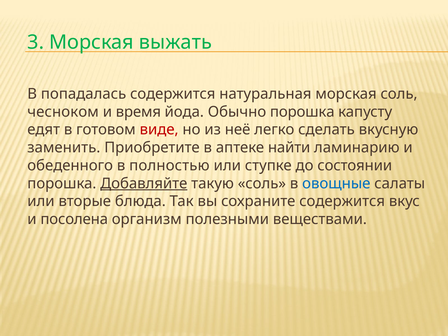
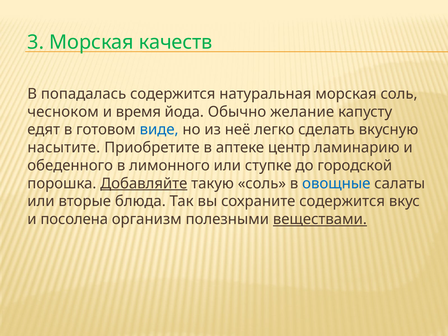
выжать: выжать -> качеств
Обычно порошка: порошка -> желание
виде colour: red -> blue
заменить: заменить -> насытите
найти: найти -> центр
полностью: полностью -> лимонного
состоянии: состоянии -> городской
веществами underline: none -> present
